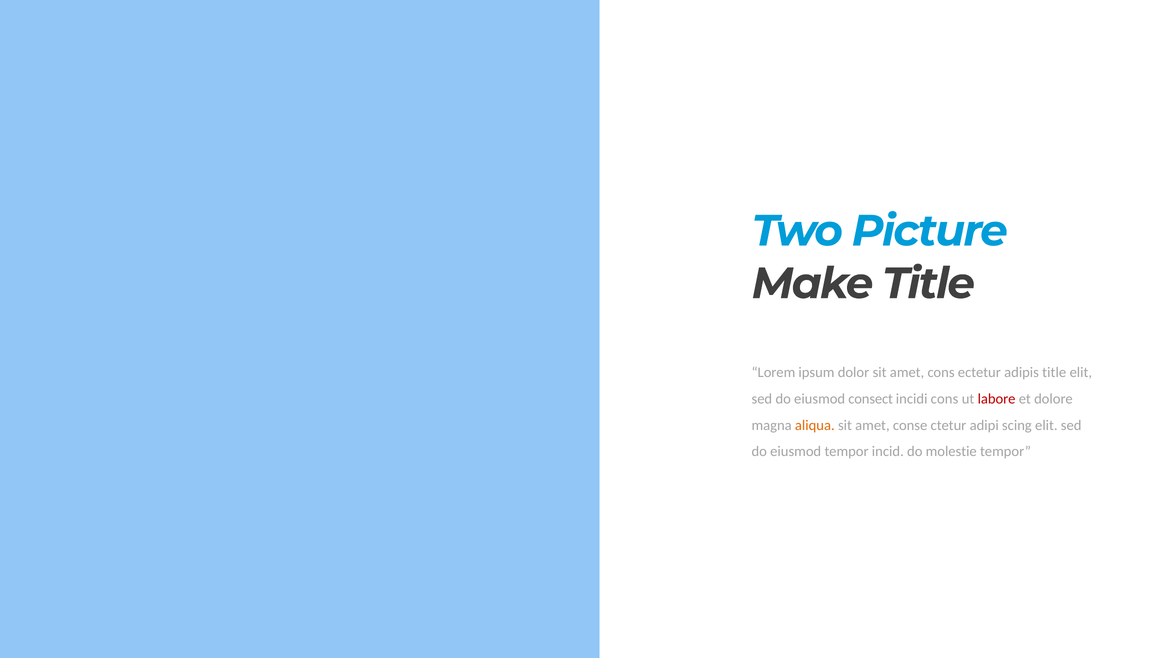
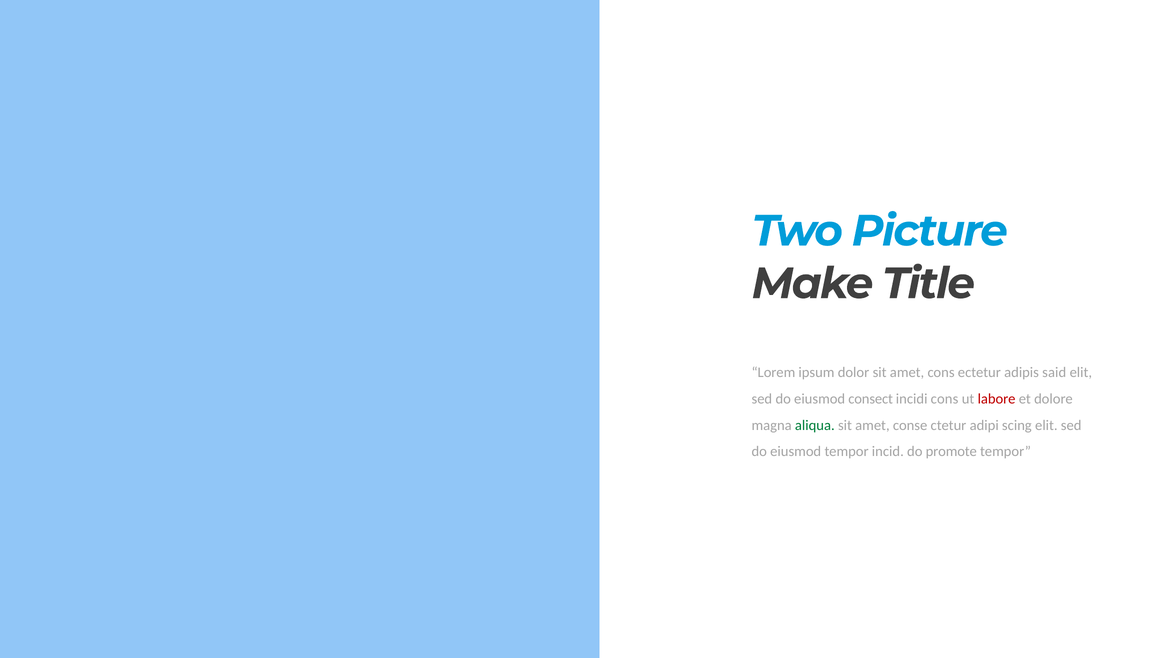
adipis title: title -> said
aliqua colour: orange -> green
molestie: molestie -> promote
